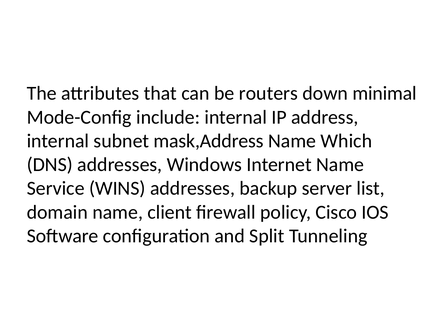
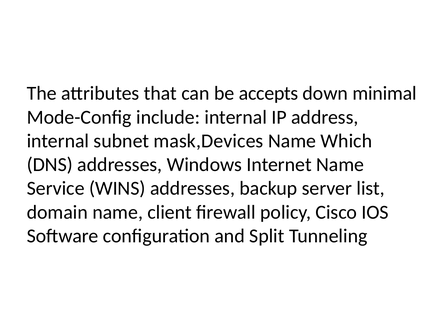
routers: routers -> accepts
mask,Address: mask,Address -> mask,Devices
